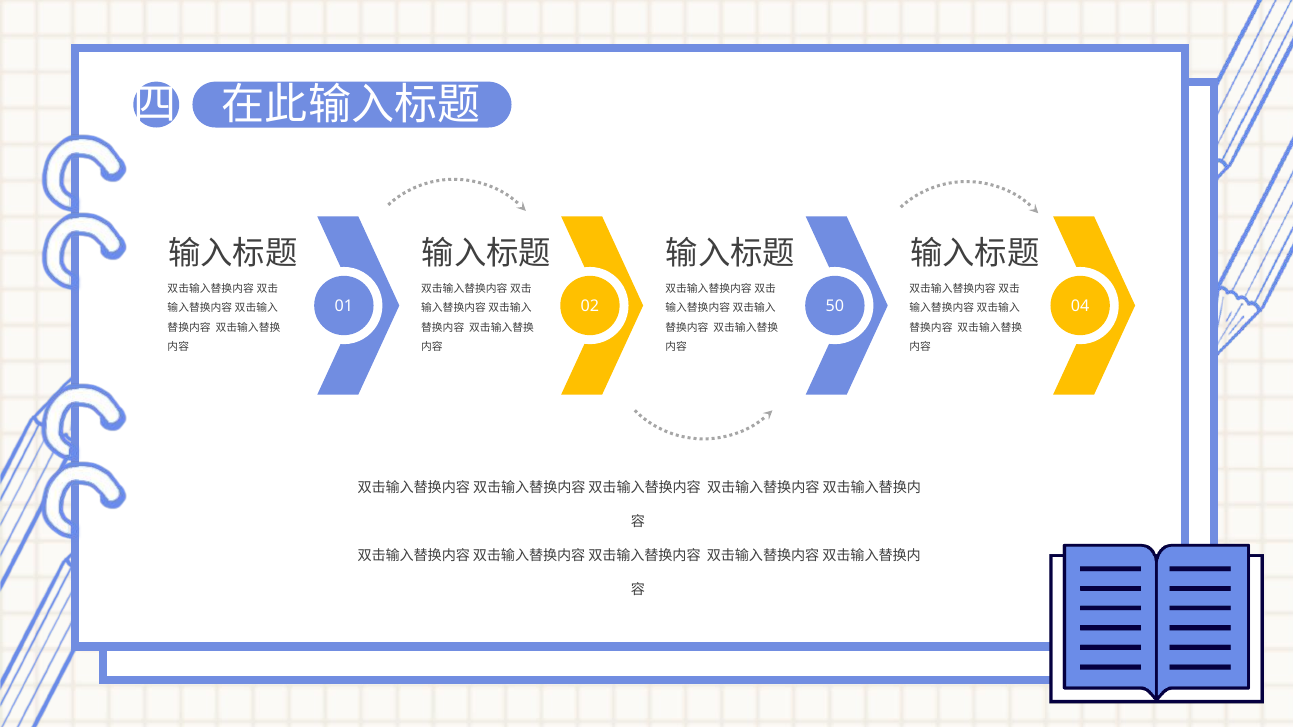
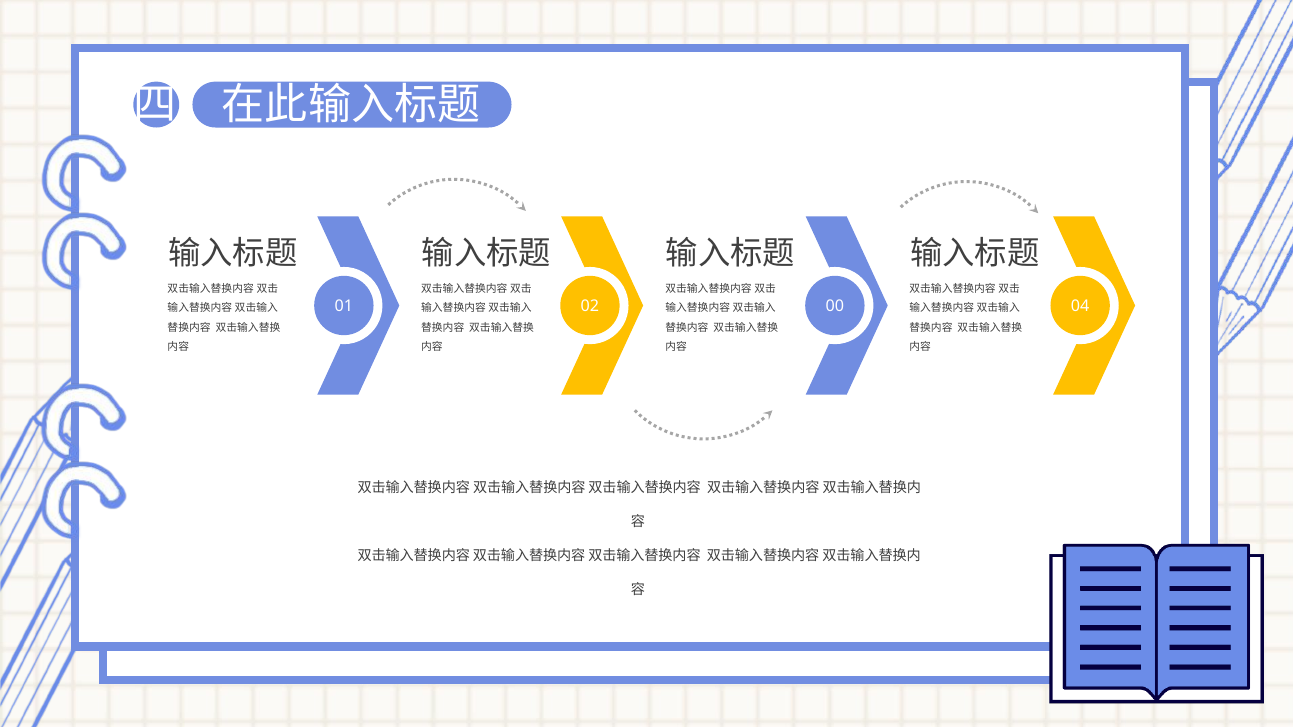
50: 50 -> 00
